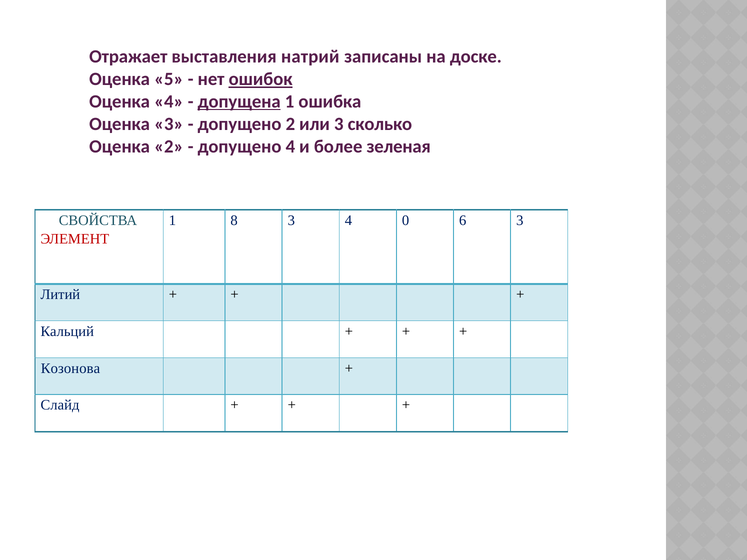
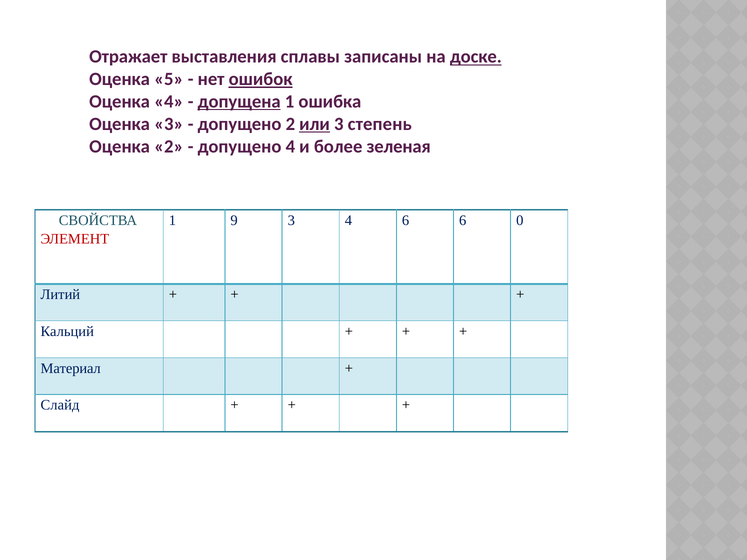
натрий: натрий -> сплавы
доске underline: none -> present
или underline: none -> present
сколько: сколько -> степень
8: 8 -> 9
4 0: 0 -> 6
6 3: 3 -> 0
Козонова: Козонова -> Материал
